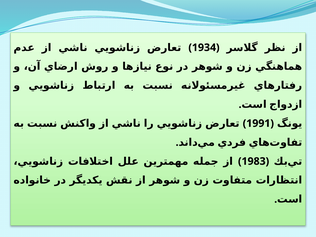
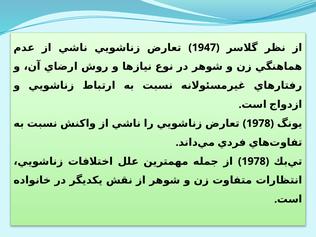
1934: 1934 -> 1947
1991 at (258, 123): 1991 -> 1978
1983 at (254, 161): 1983 -> 1978
